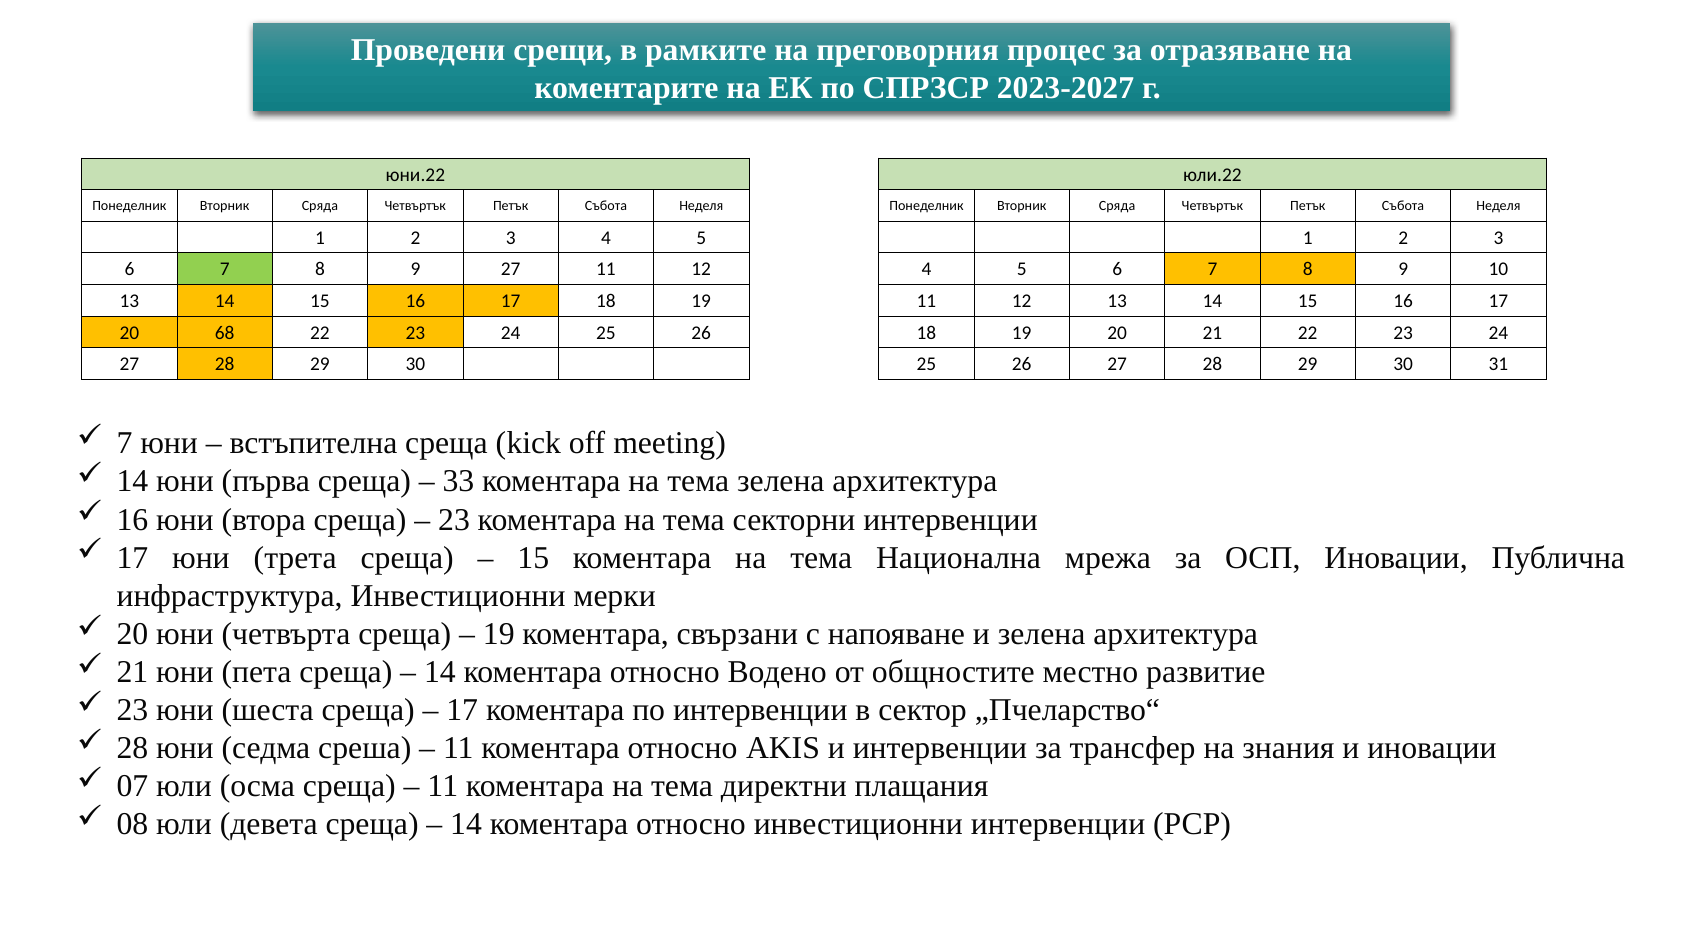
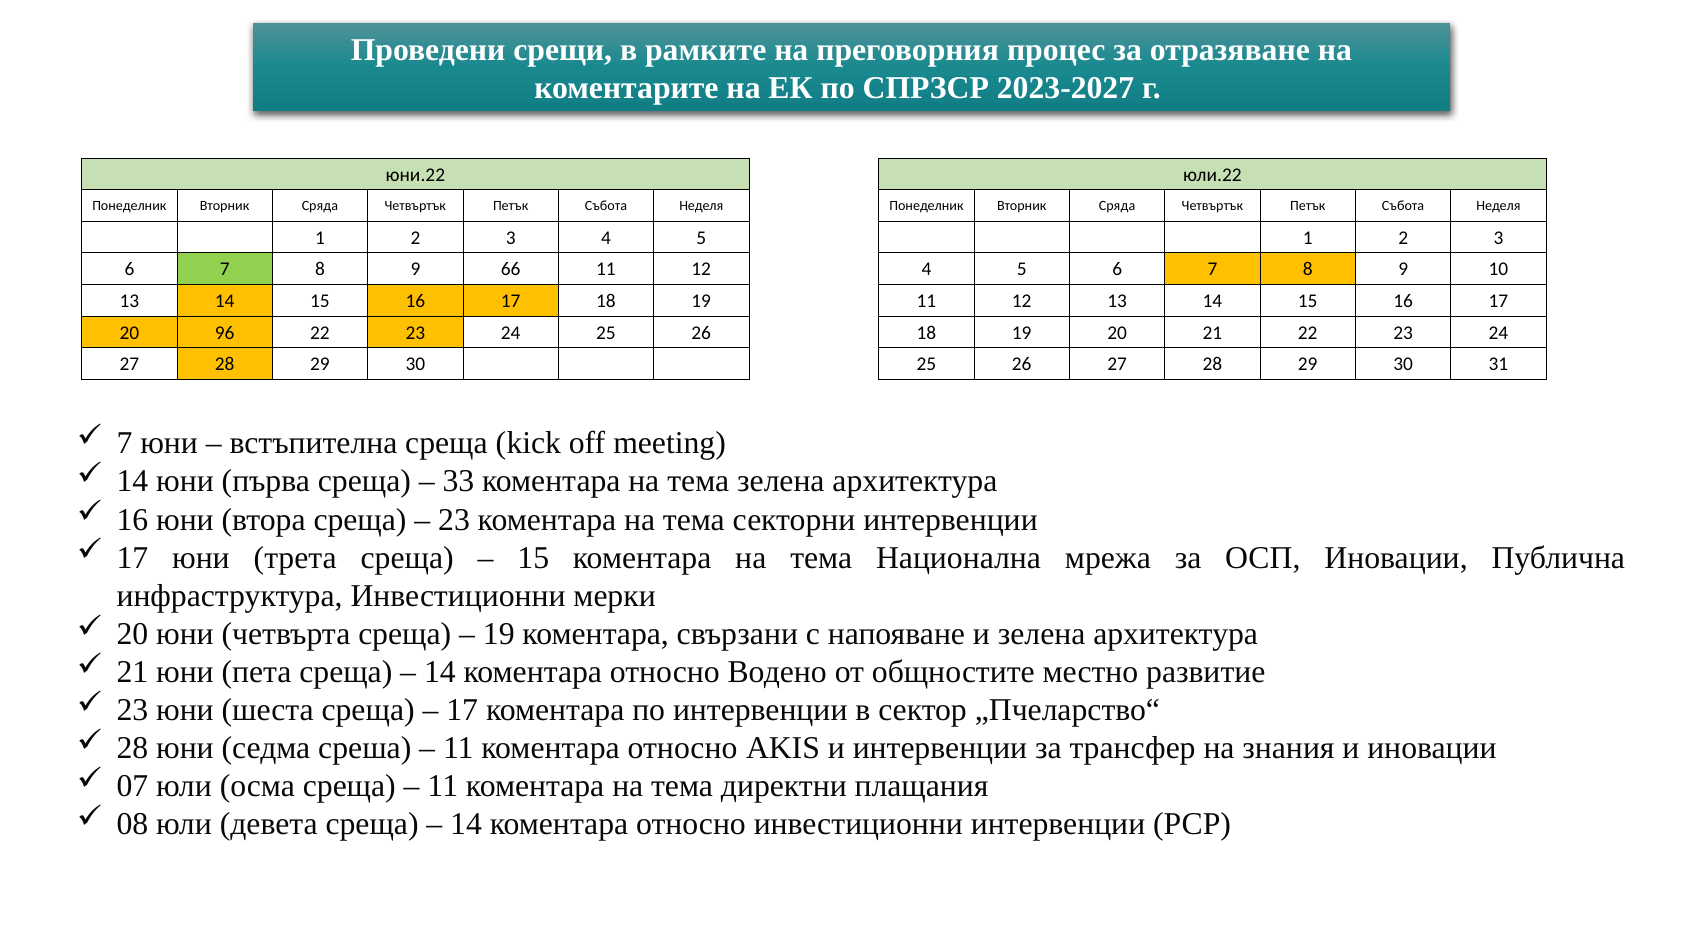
9 27: 27 -> 66
68: 68 -> 96
